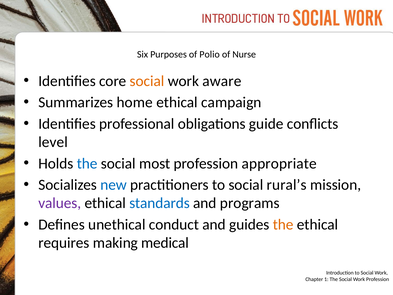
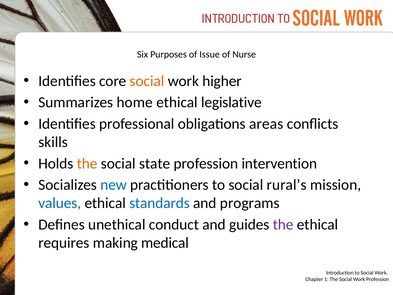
Polio: Polio -> Issue
aware: aware -> higher
campaign: campaign -> legislative
guide: guide -> areas
level: level -> skills
the at (87, 163) colour: blue -> orange
most: most -> state
appropriate: appropriate -> intervention
values colour: purple -> blue
the at (283, 224) colour: orange -> purple
